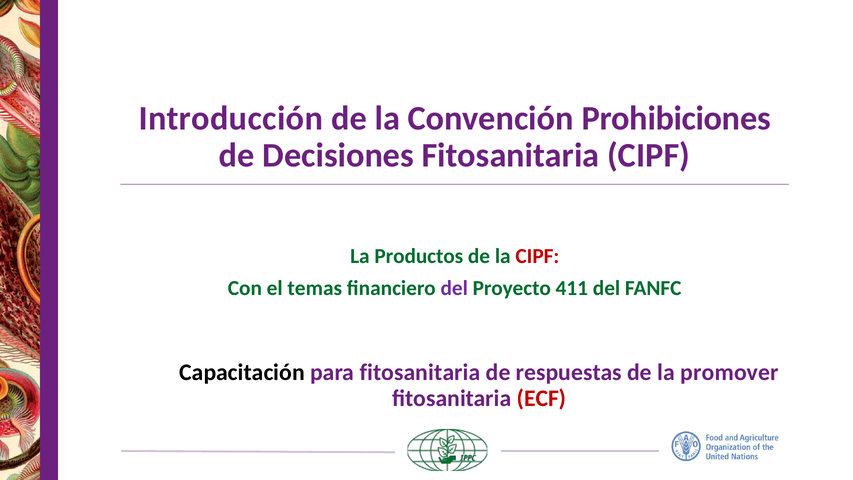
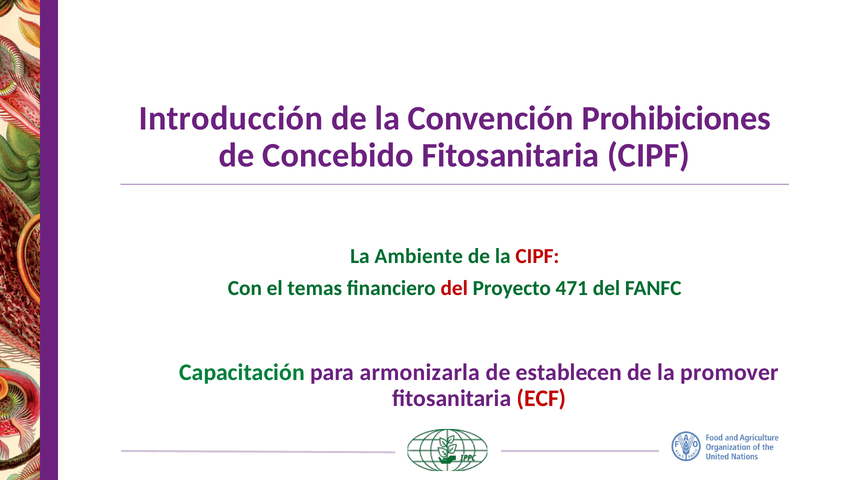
Decisiones: Decisiones -> Concebido
Productos: Productos -> Ambiente
del at (454, 288) colour: purple -> red
411: 411 -> 471
Capacitación colour: black -> green
para fitosanitaria: fitosanitaria -> armonizarla
respuestas: respuestas -> establecen
